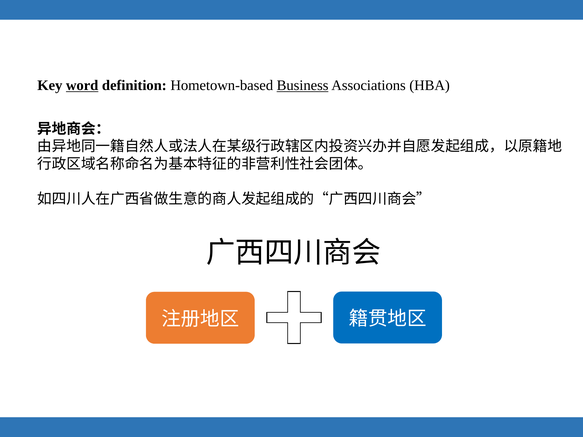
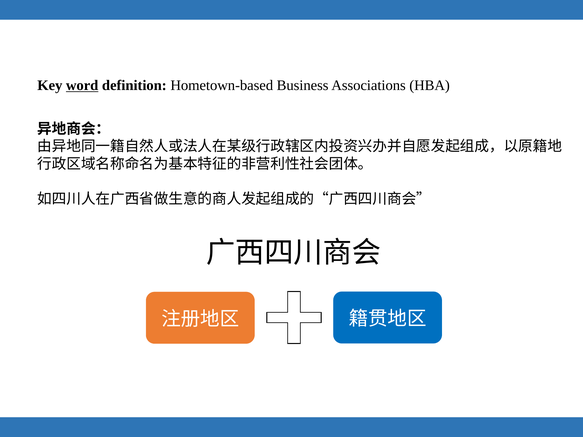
Business underline: present -> none
